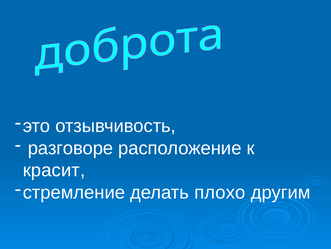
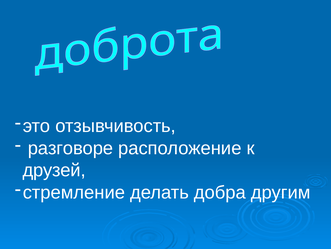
красит: красит -> друзей
плохо: плохо -> добра
